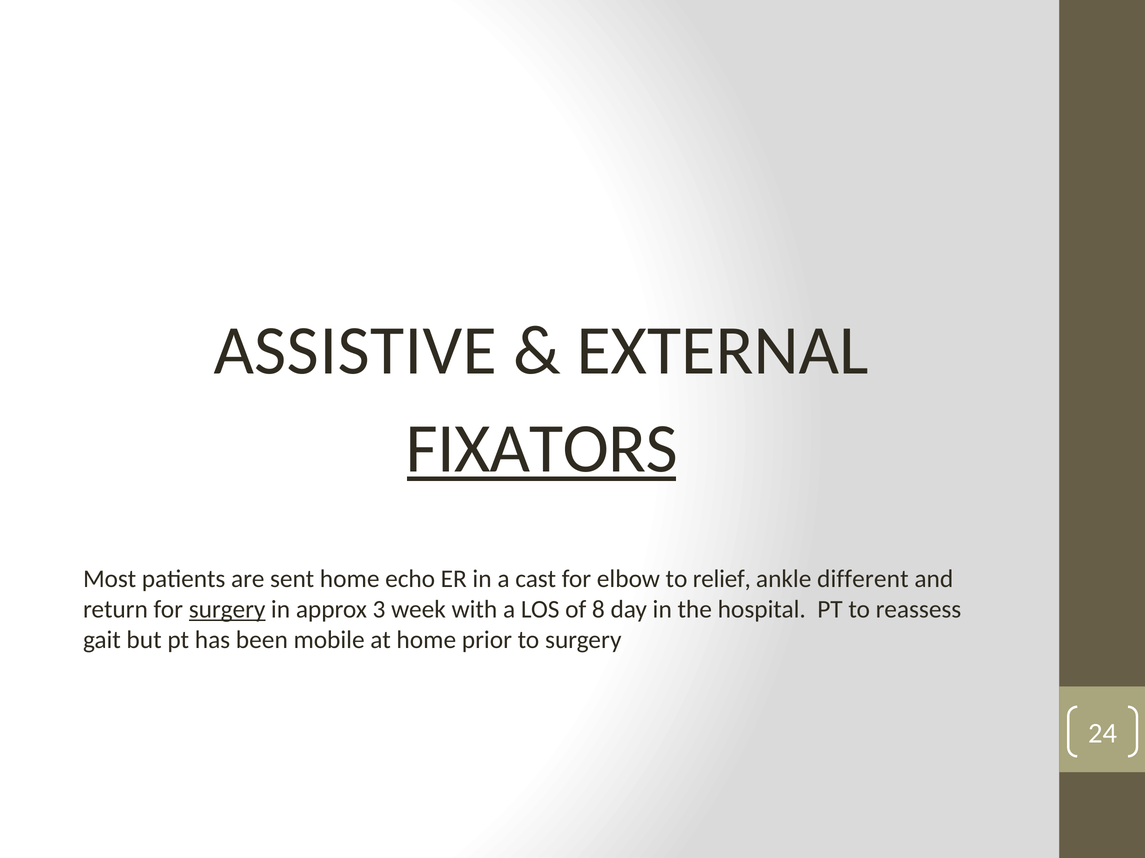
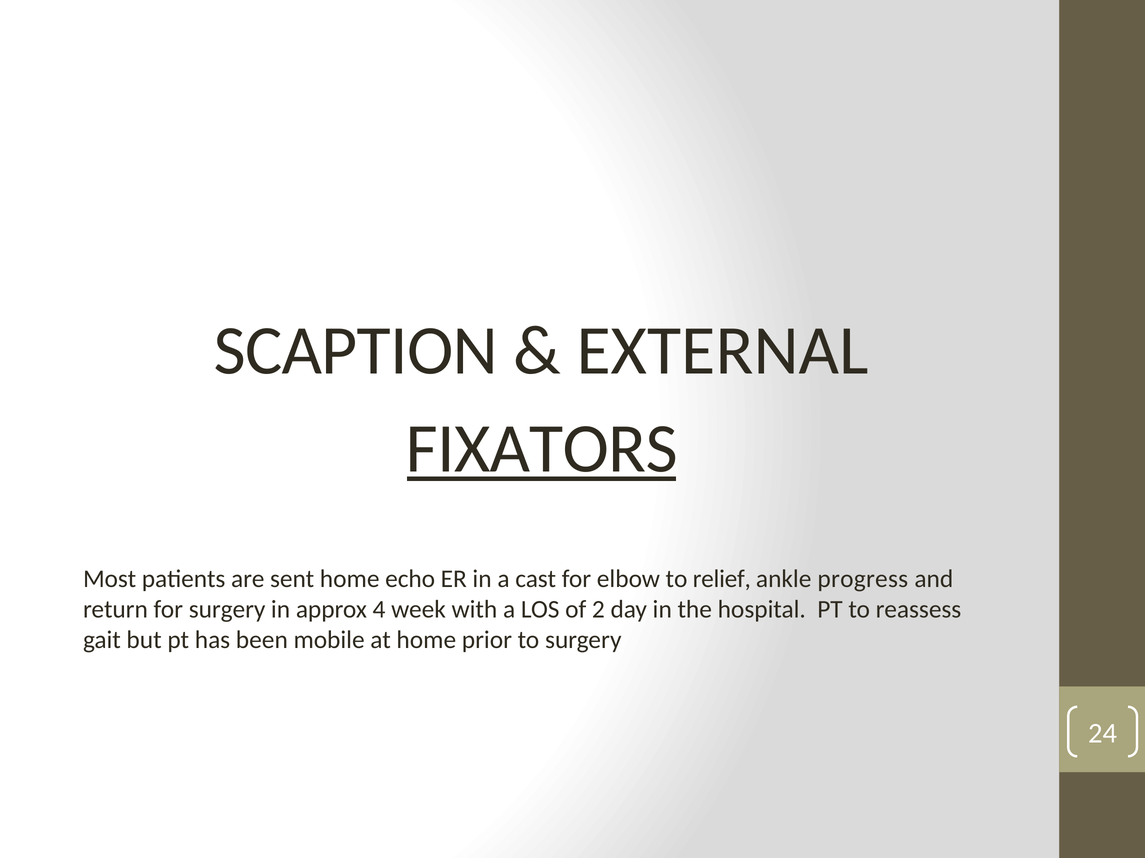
ASSISTIVE: ASSISTIVE -> SCAPTION
different: different -> progress
surgery at (227, 610) underline: present -> none
3: 3 -> 4
8: 8 -> 2
